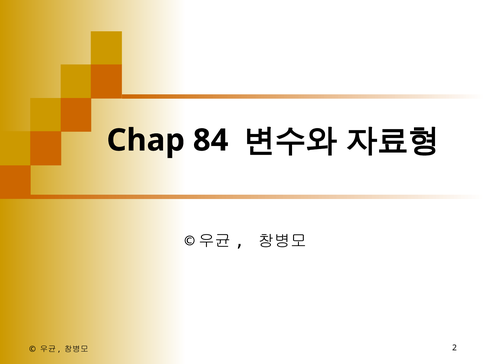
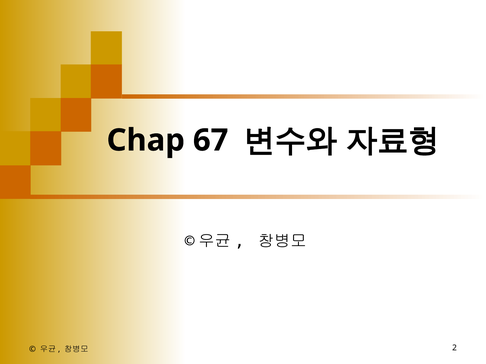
84: 84 -> 67
